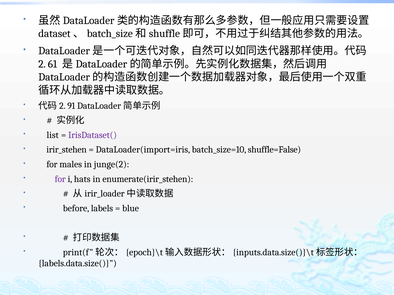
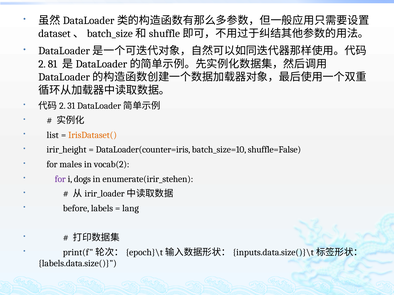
61: 61 -> 81
91: 91 -> 31
IrisDataset( colour: purple -> orange
irir_stehen: irir_stehen -> irir_height
DataLoader(import=iris: DataLoader(import=iris -> DataLoader(counter=iris
junge(2: junge(2 -> vocab(2
hats: hats -> dogs
blue: blue -> lang
